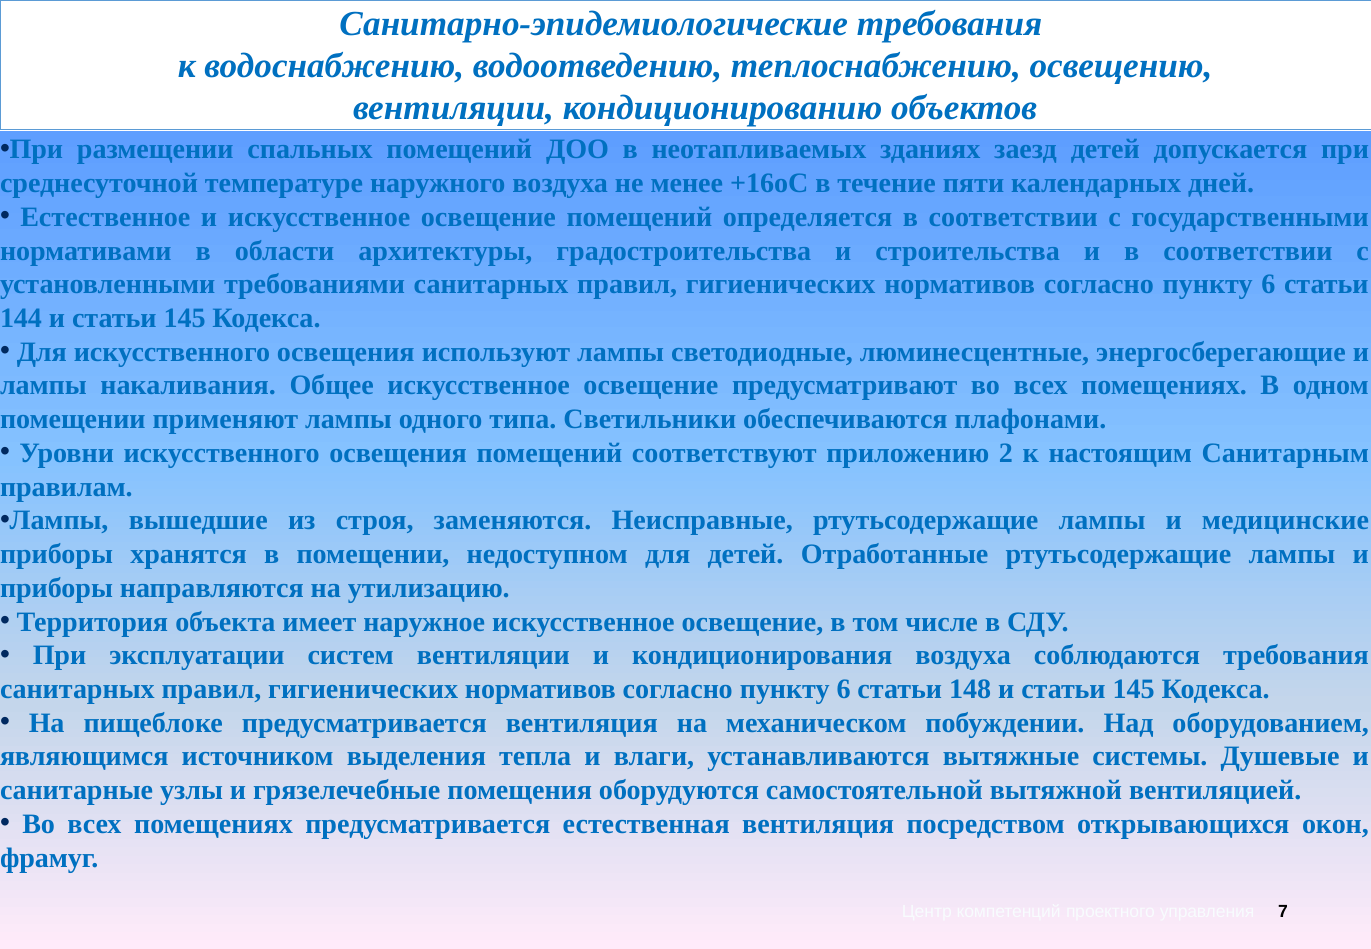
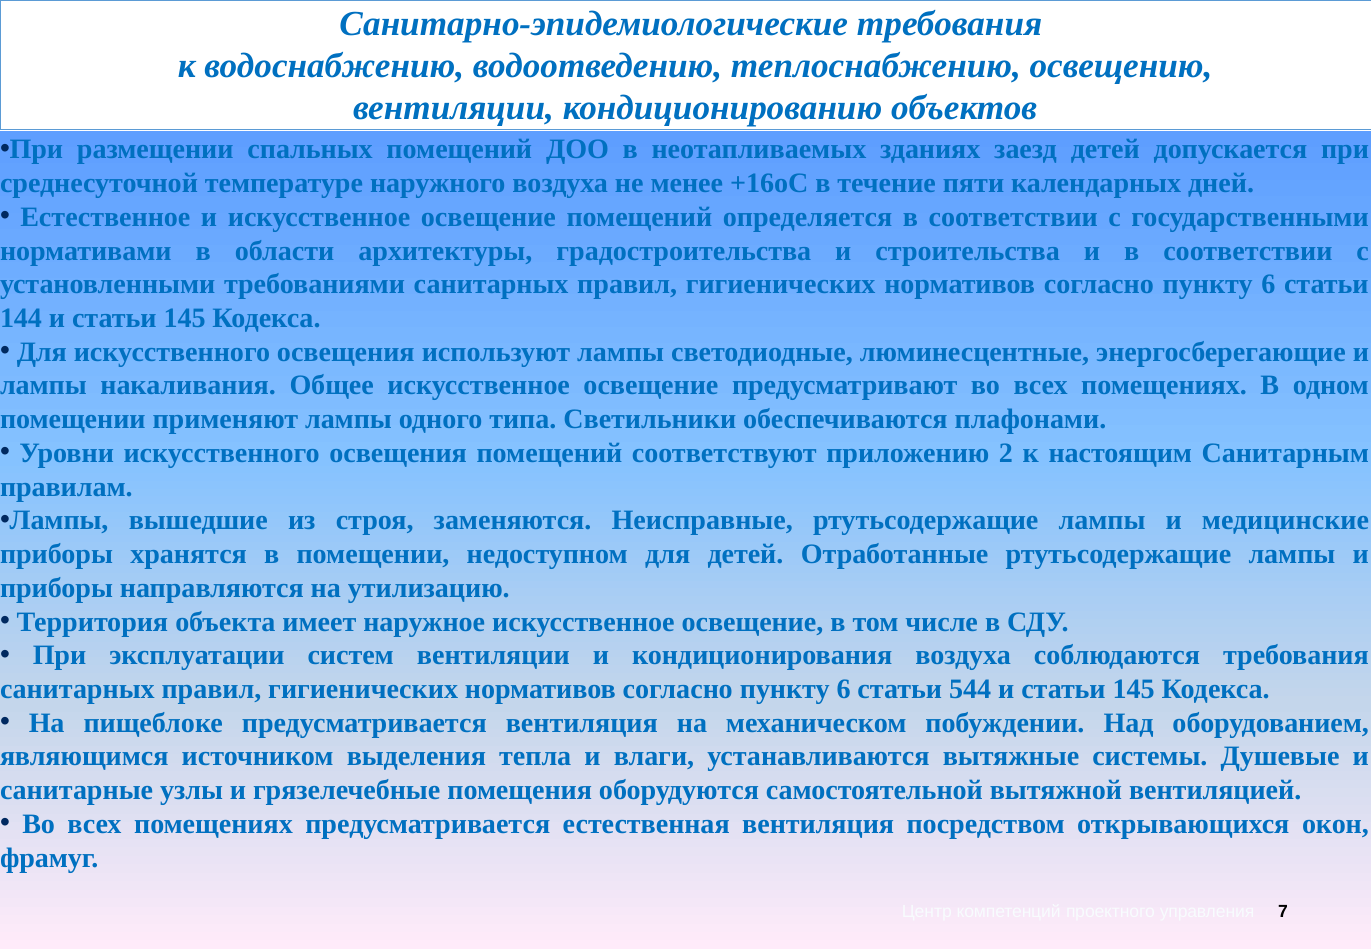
148: 148 -> 544
